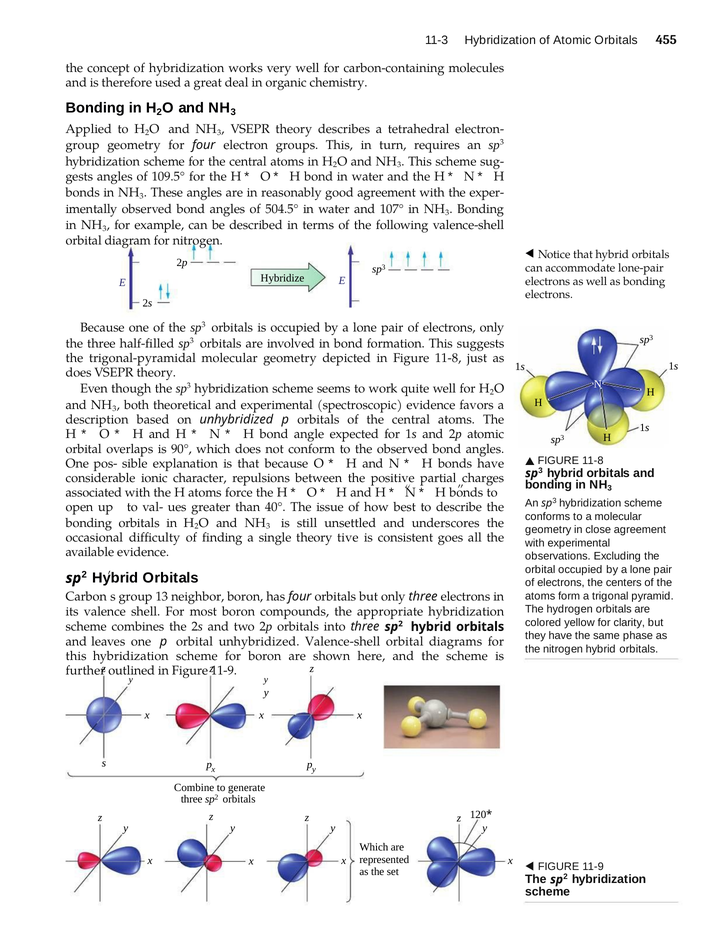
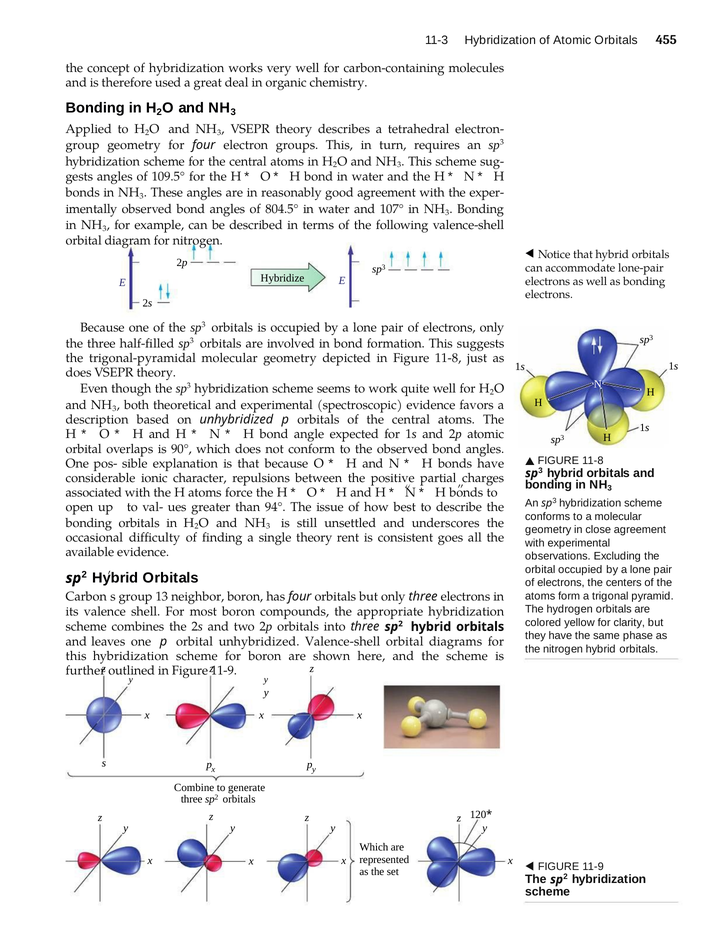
504.5°: 504.5° -> 804.5°
40°: 40° -> 94°
tive: tive -> rent
